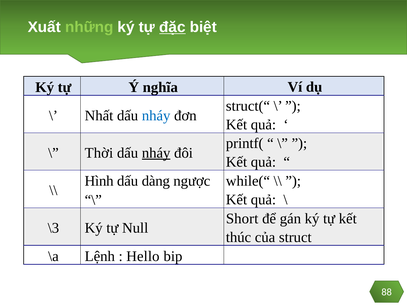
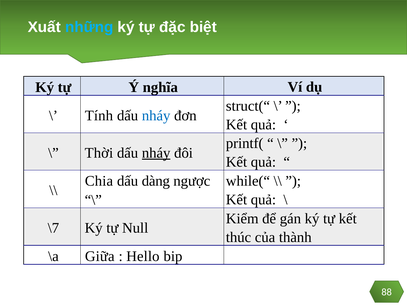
những colour: light green -> light blue
đặc underline: present -> none
Nhất: Nhất -> Tính
Hình: Hình -> Chia
Short: Short -> Kiểm
\3: \3 -> \7
struct: struct -> thành
Lệnh: Lệnh -> Giữa
